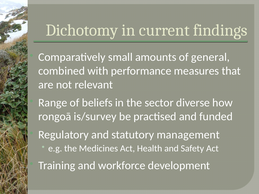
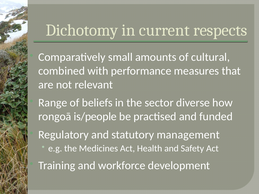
findings: findings -> respects
general: general -> cultural
is/survey: is/survey -> is/people
